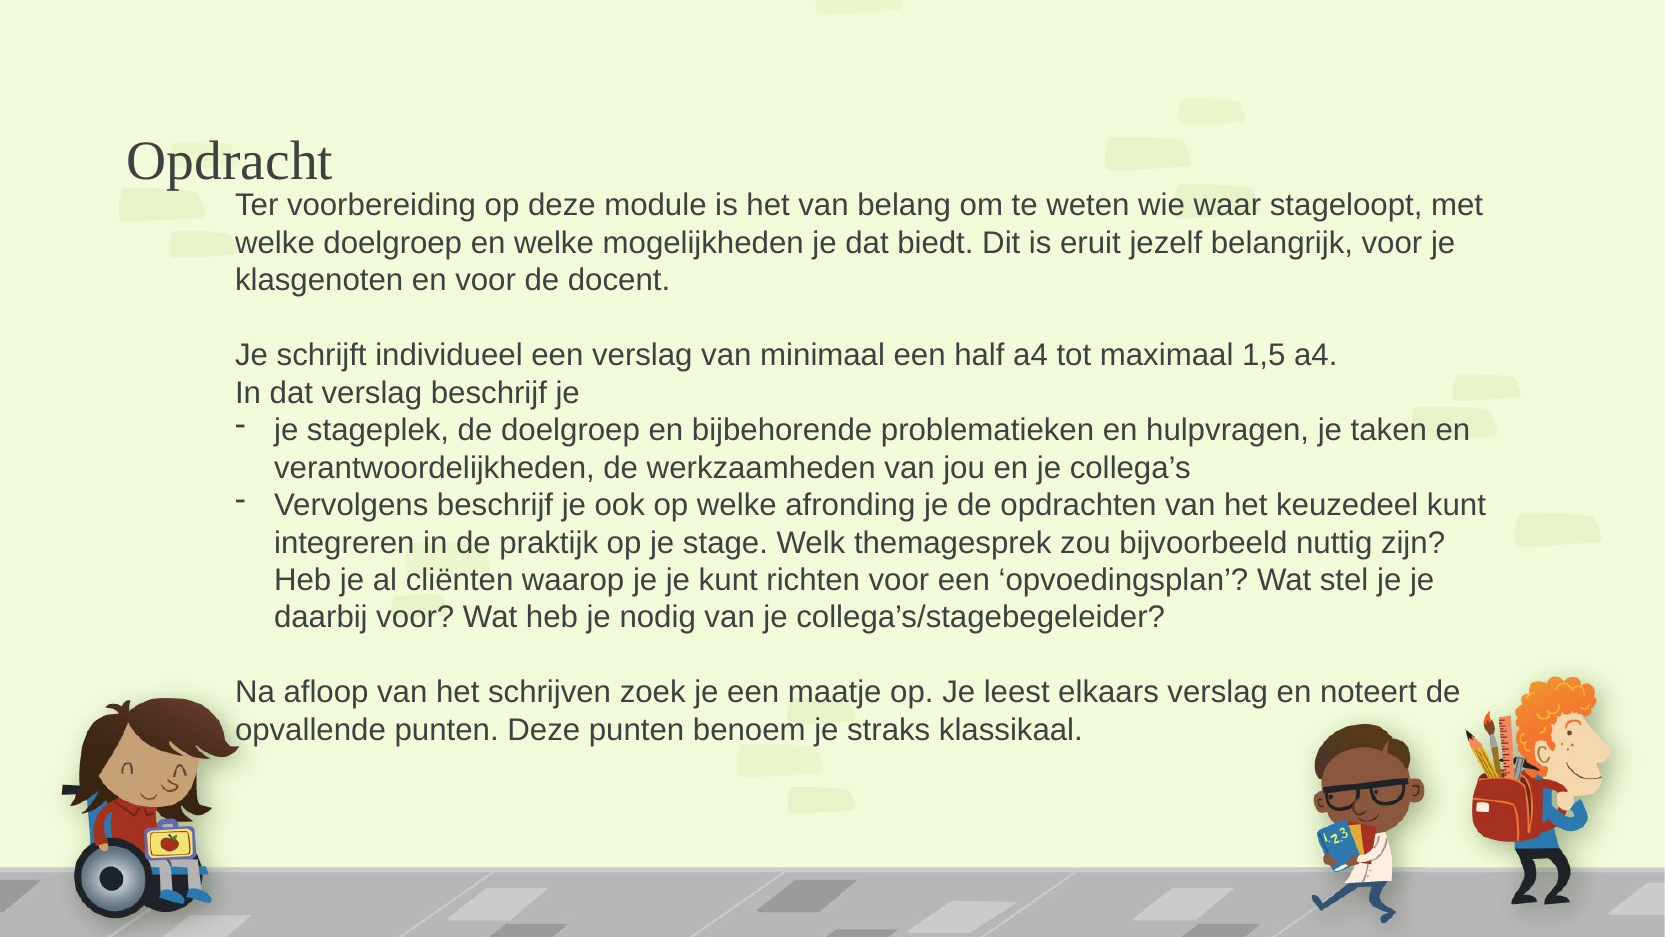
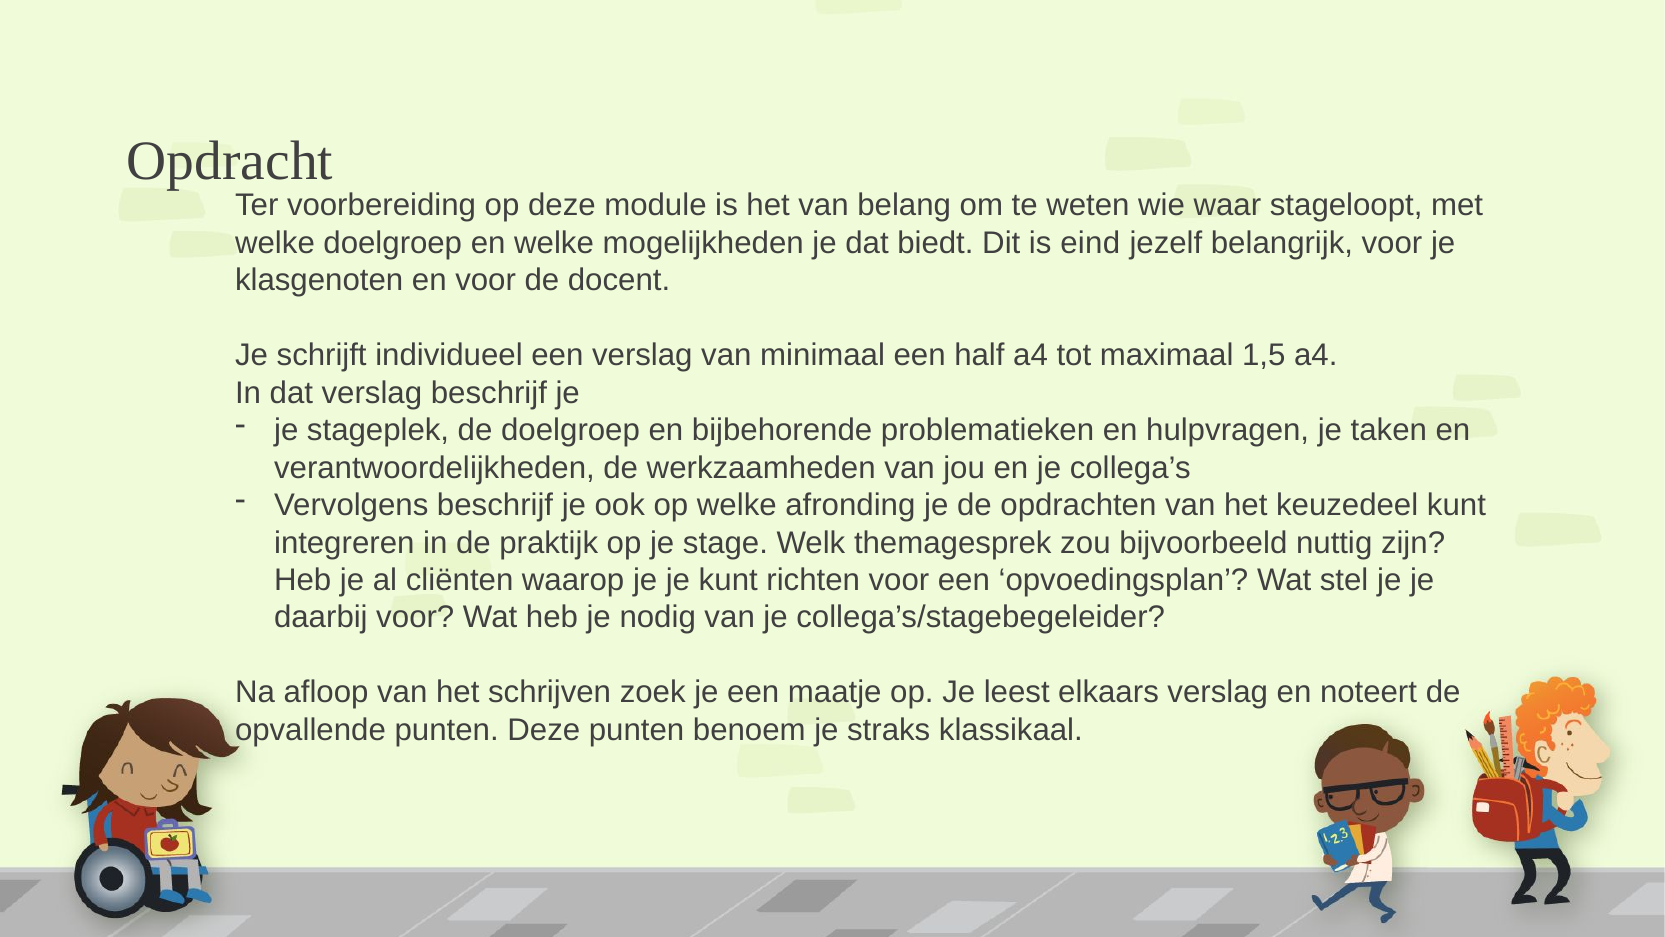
eruit: eruit -> eind
